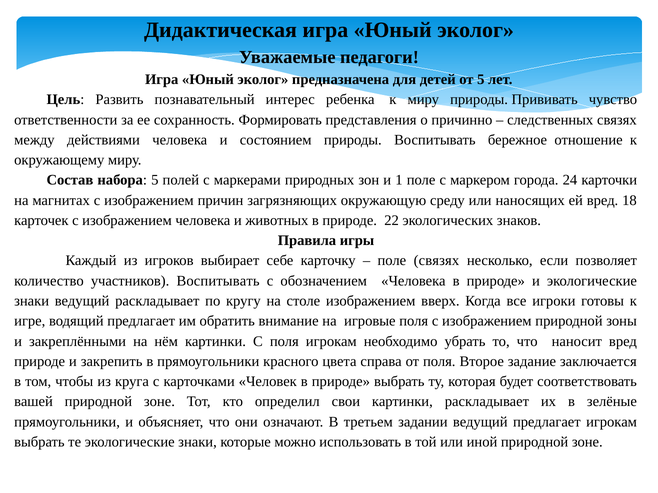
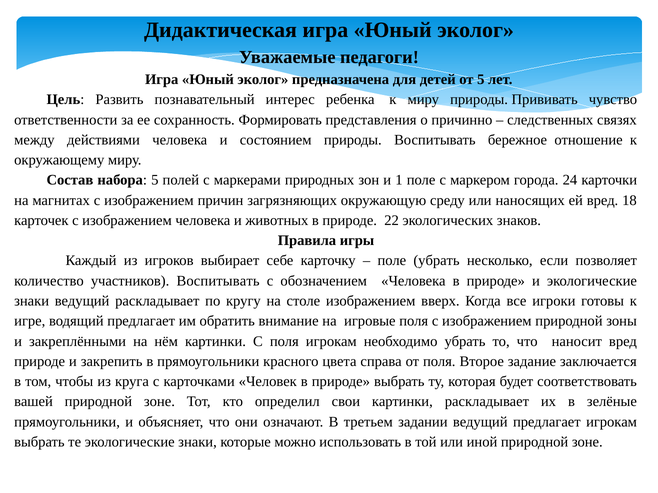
поле связях: связях -> убрать
